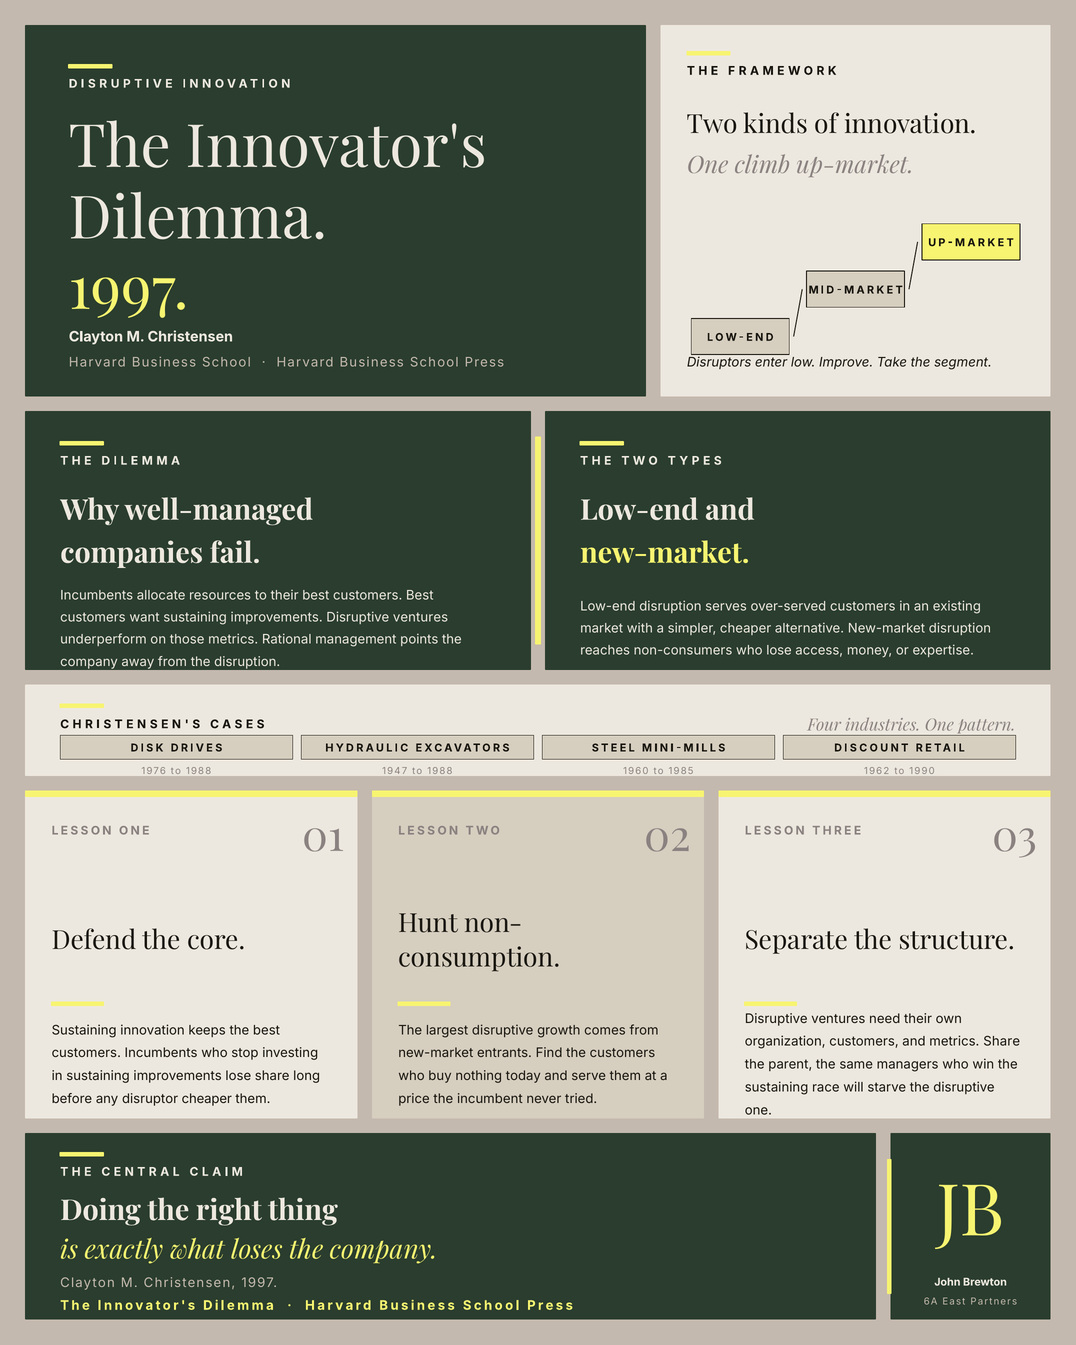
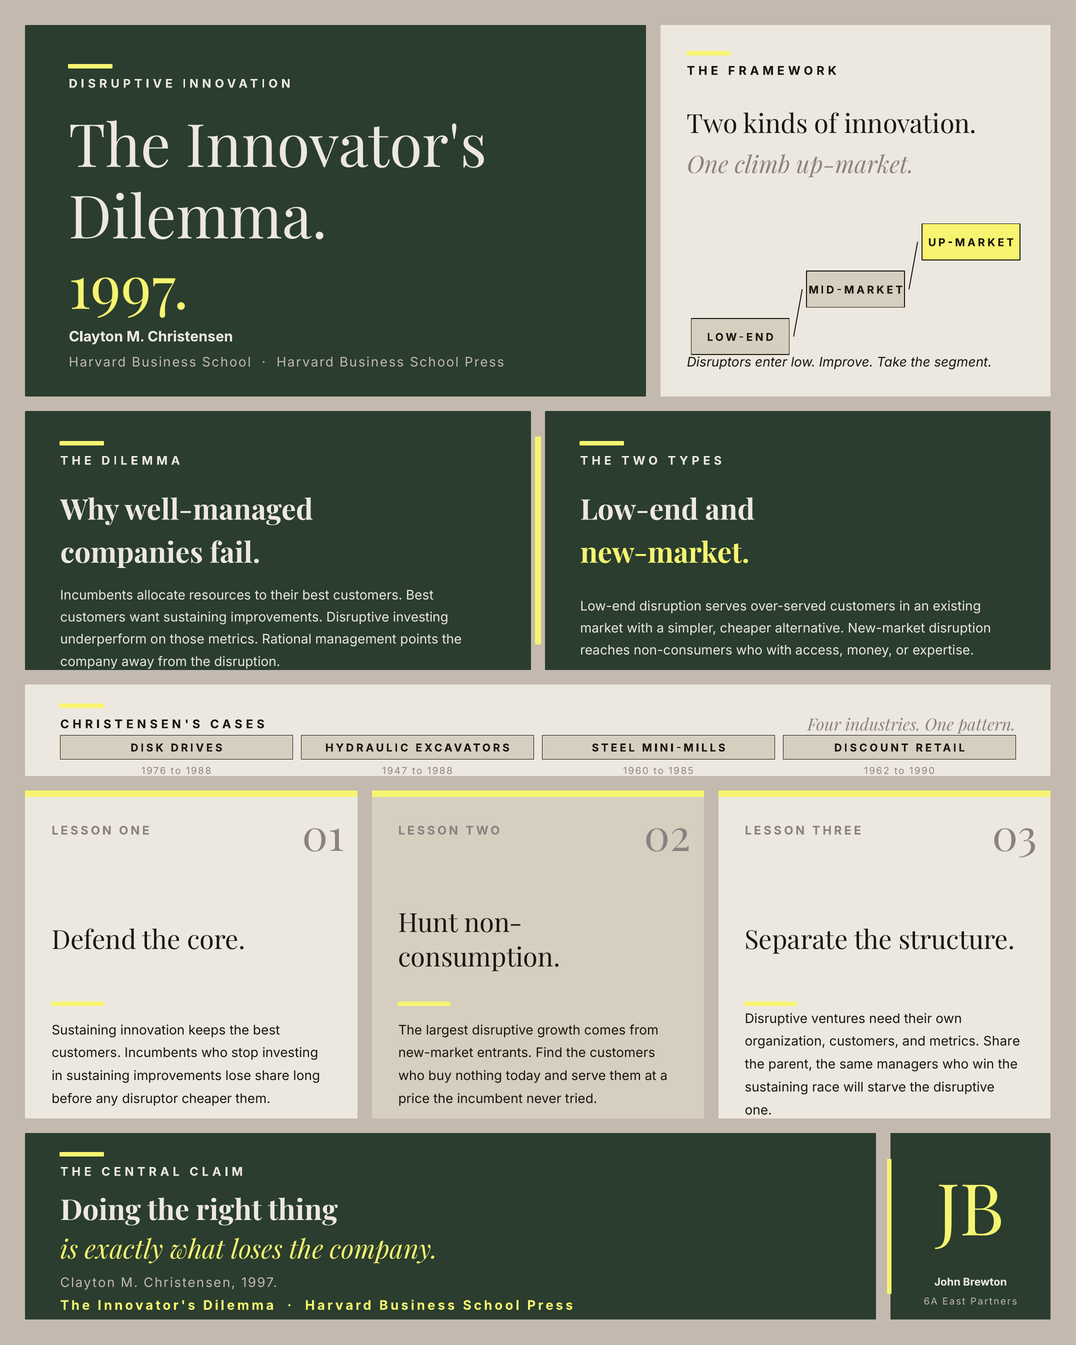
improvements Disruptive ventures: ventures -> investing
who lose: lose -> with
